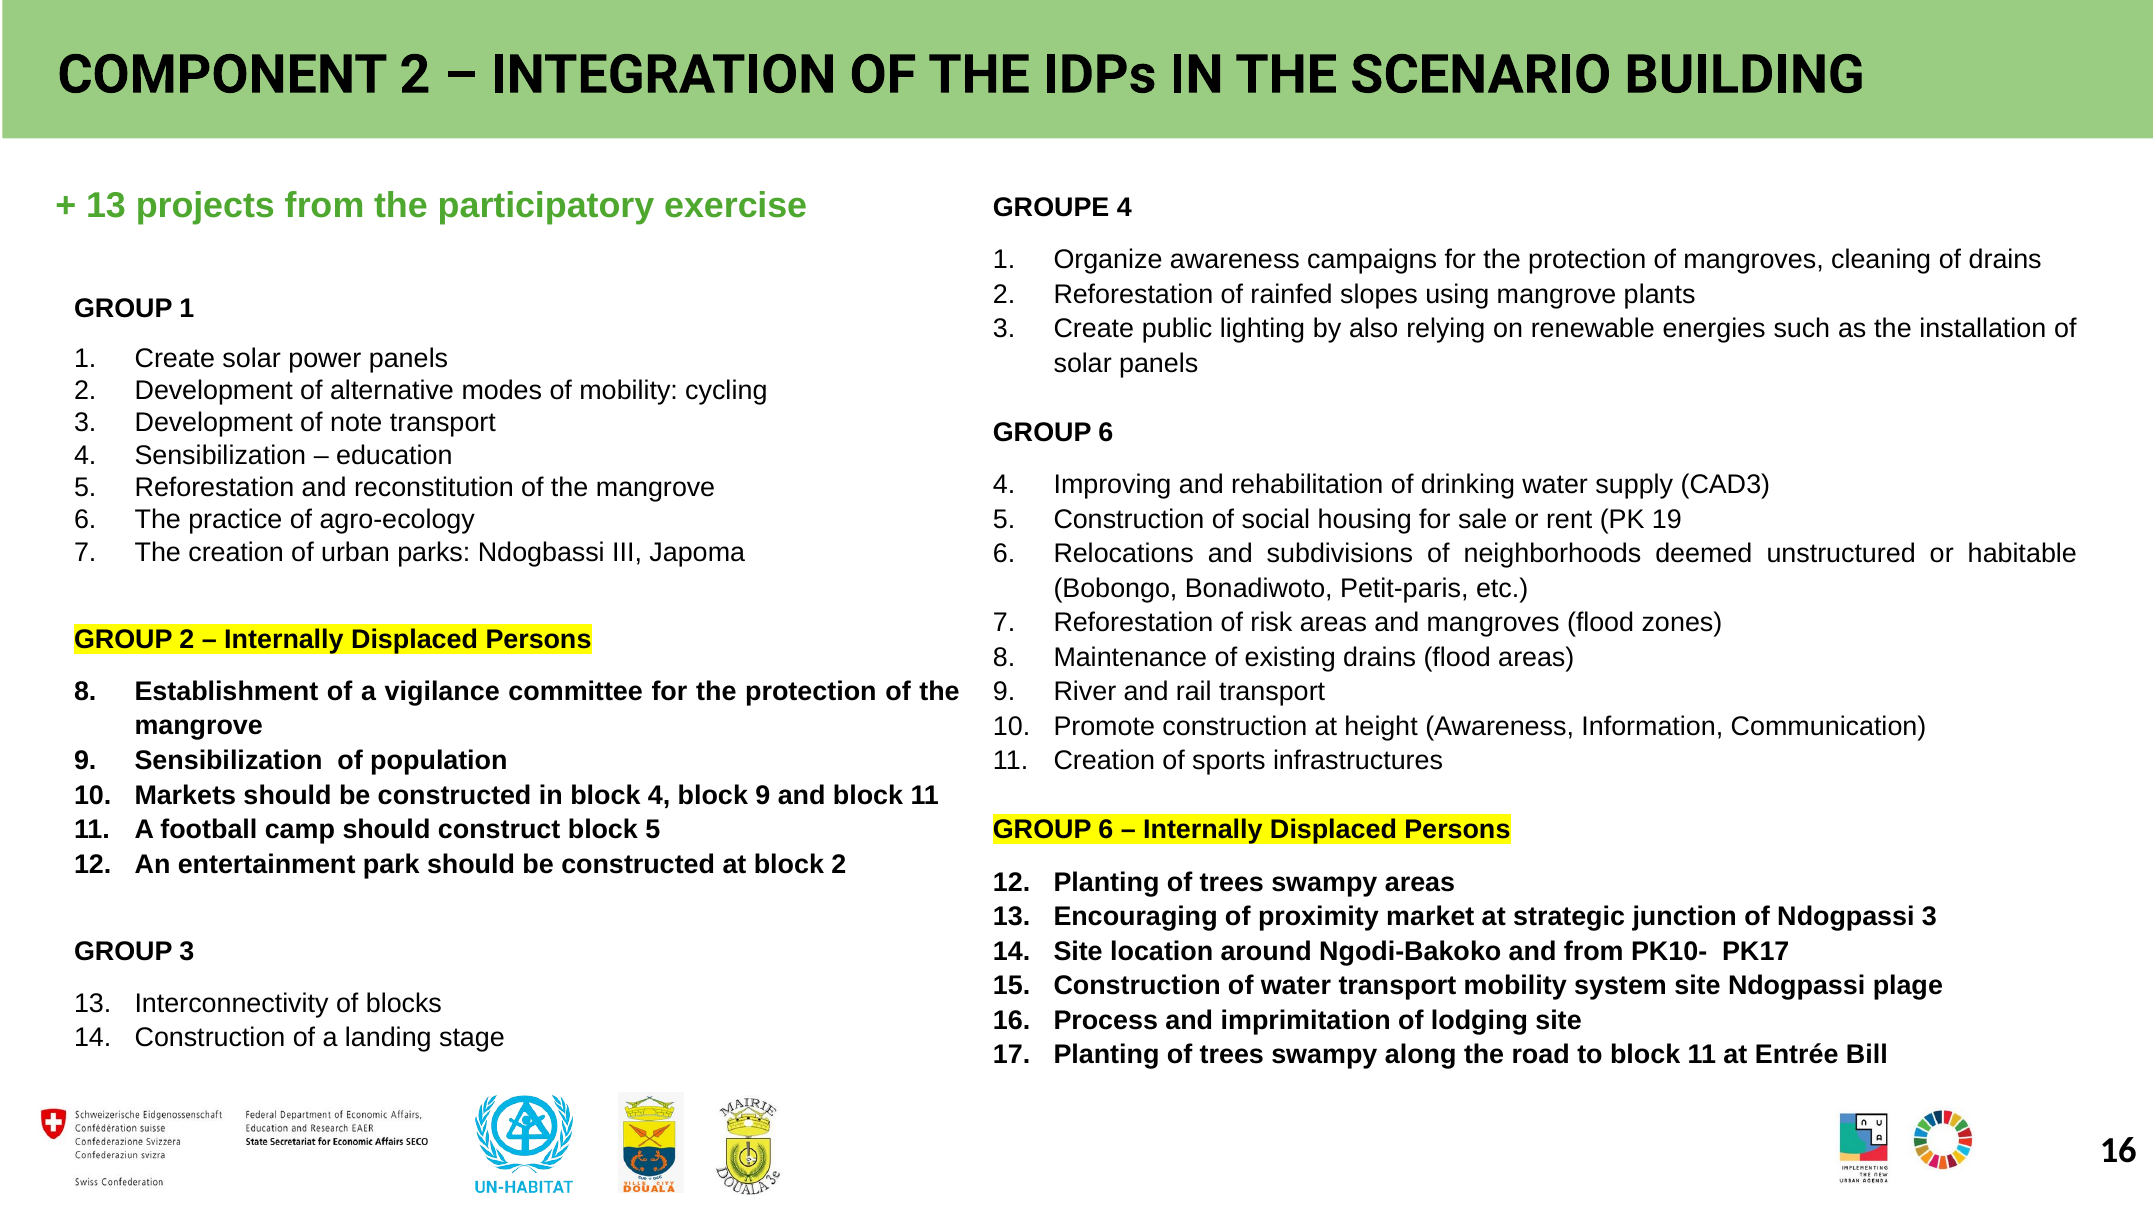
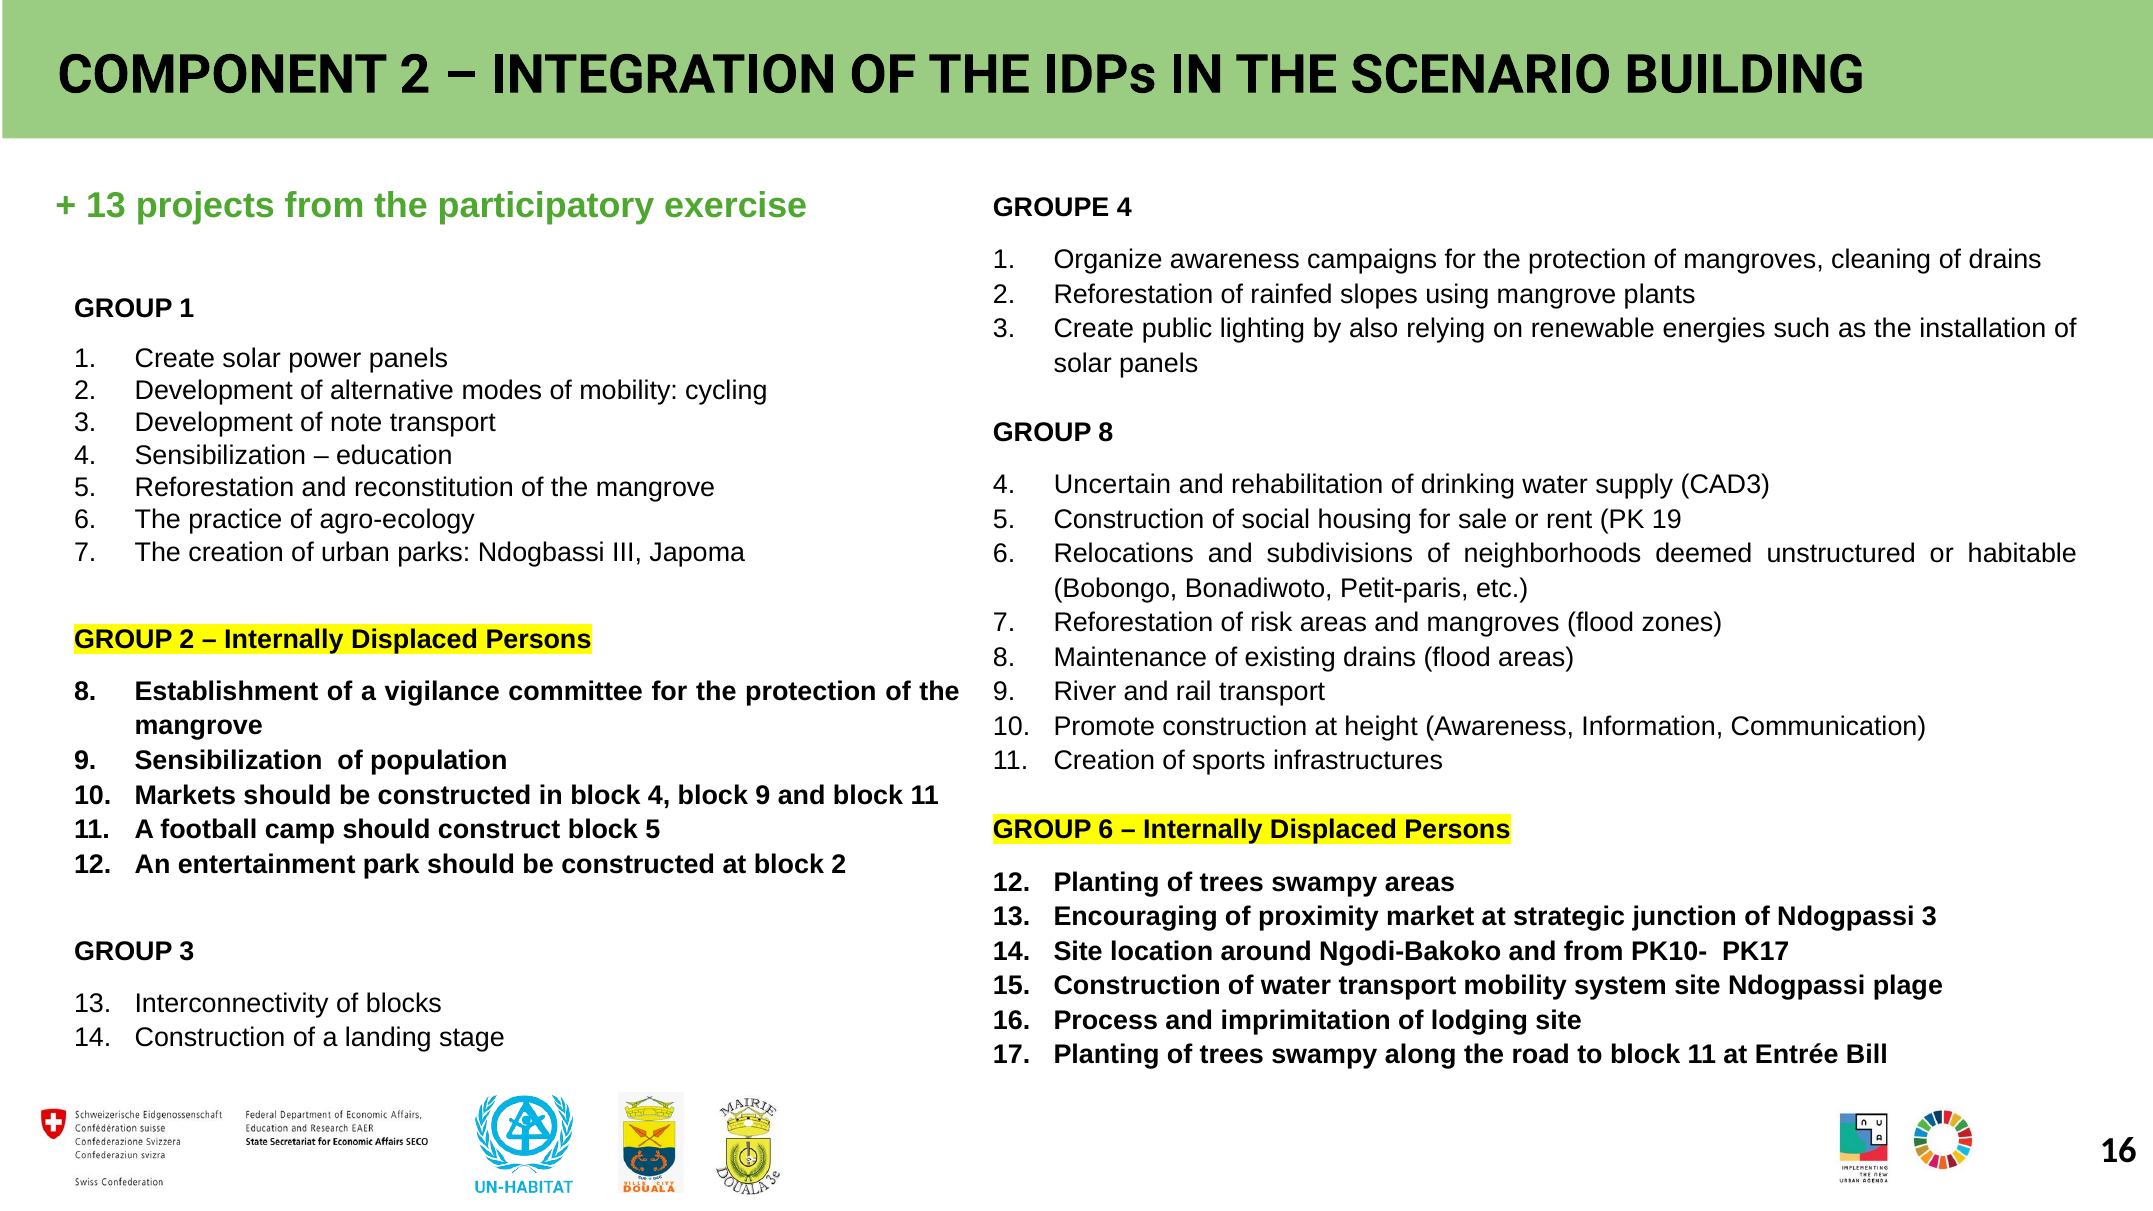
6 at (1106, 432): 6 -> 8
Improving: Improving -> Uncertain
